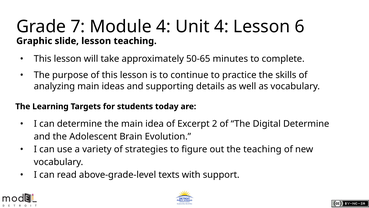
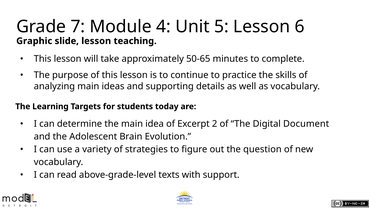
Unit 4: 4 -> 5
Digital Determine: Determine -> Document
the teaching: teaching -> question
